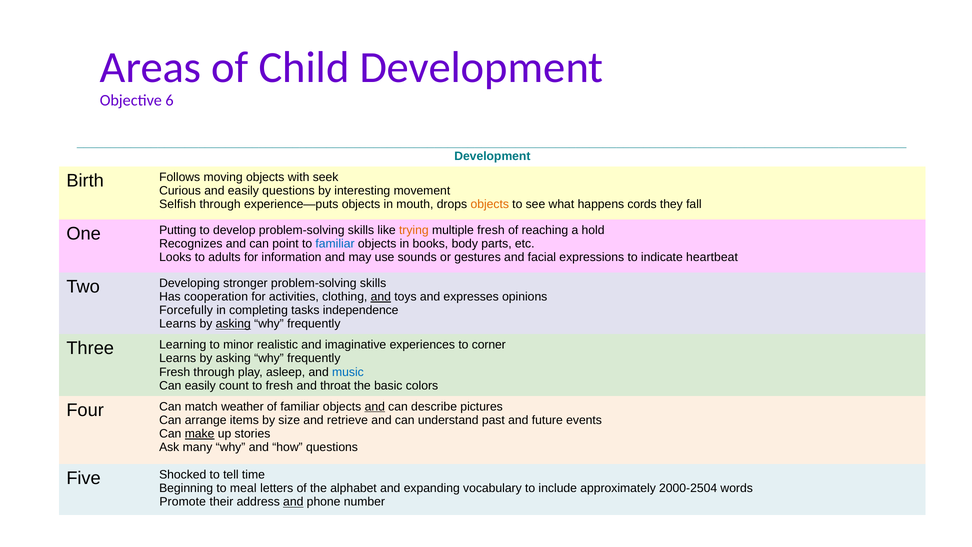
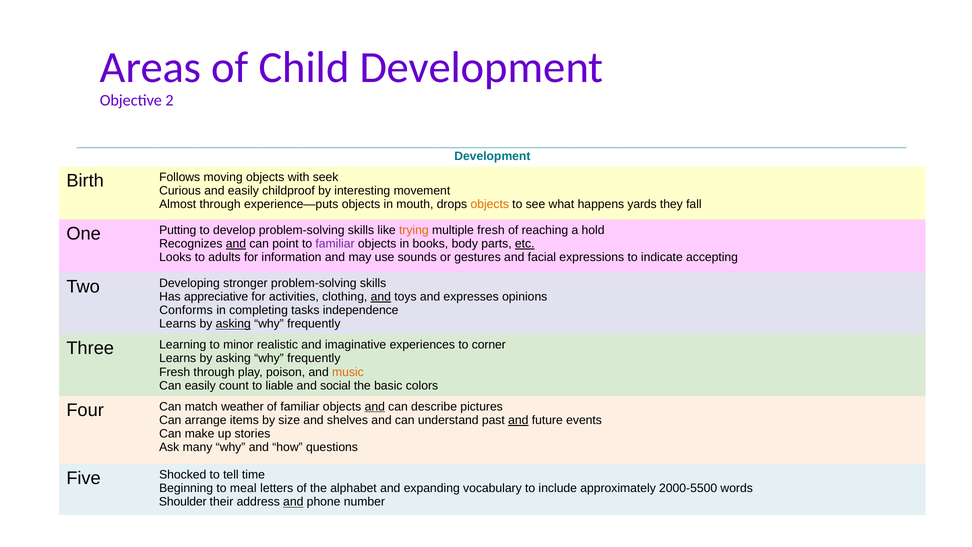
6: 6 -> 2
easily questions: questions -> childproof
Selfish: Selfish -> Almost
cords: cords -> yards
and at (236, 244) underline: none -> present
familiar at (335, 244) colour: blue -> purple
etc underline: none -> present
heartbeat: heartbeat -> accepting
cooperation: cooperation -> appreciative
Forcefully: Forcefully -> Conforms
asleep: asleep -> poison
music colour: blue -> orange
to fresh: fresh -> liable
throat: throat -> social
retrieve: retrieve -> shelves
and at (518, 420) underline: none -> present
make underline: present -> none
2000-2504: 2000-2504 -> 2000-5500
Promote: Promote -> Shoulder
